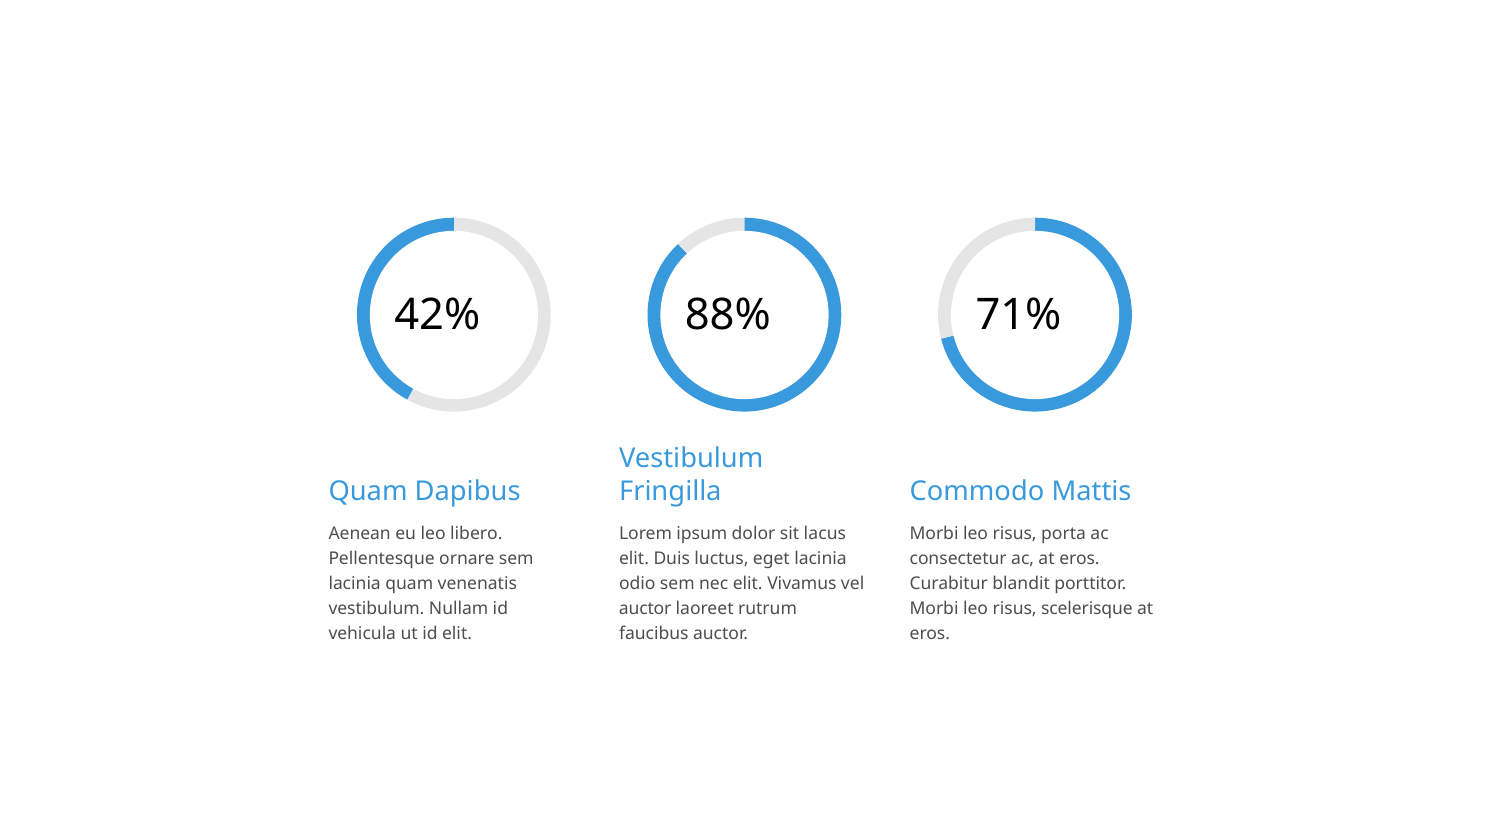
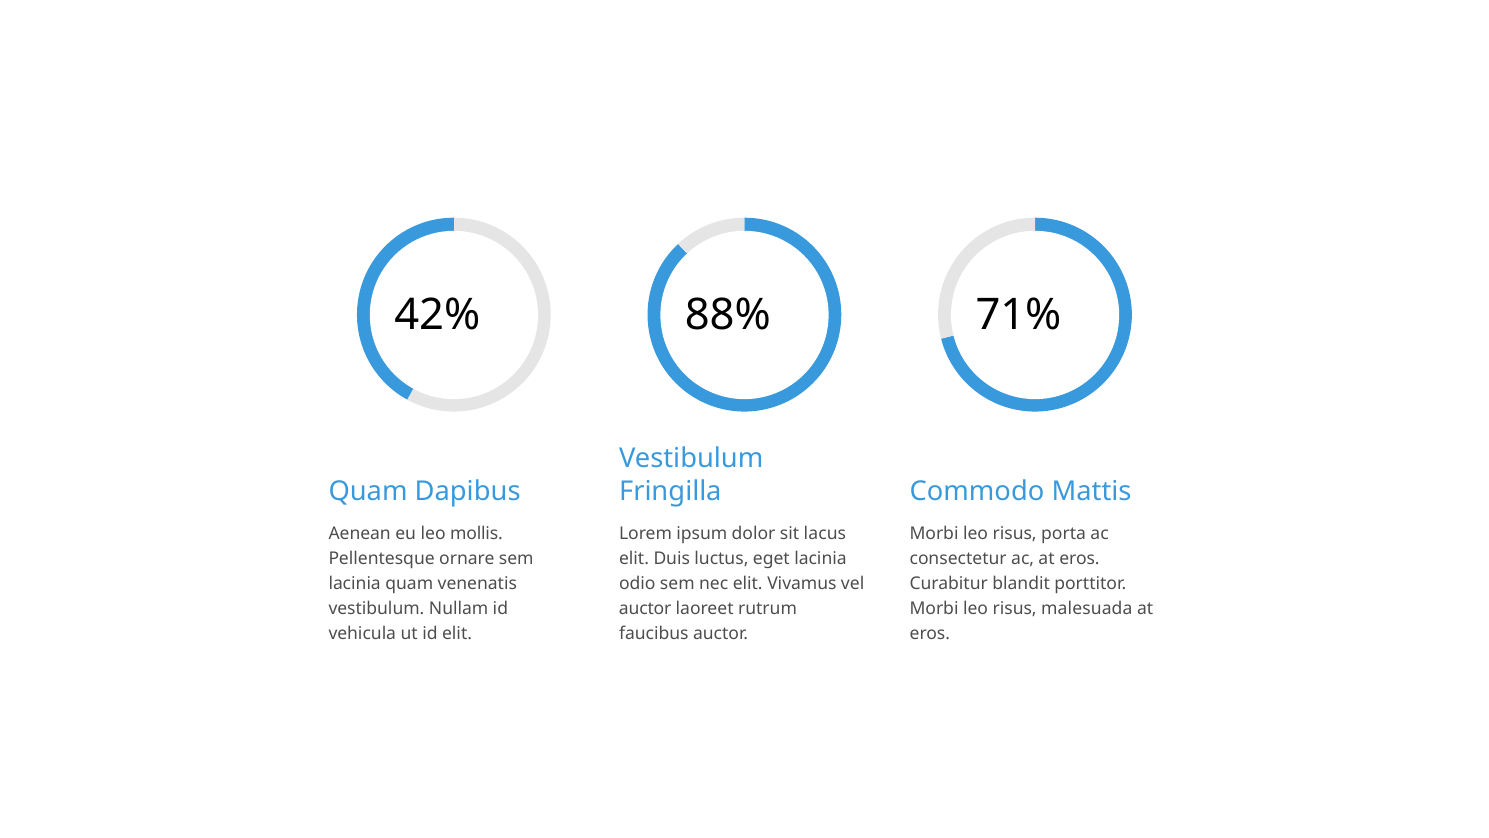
libero: libero -> mollis
scelerisque: scelerisque -> malesuada
